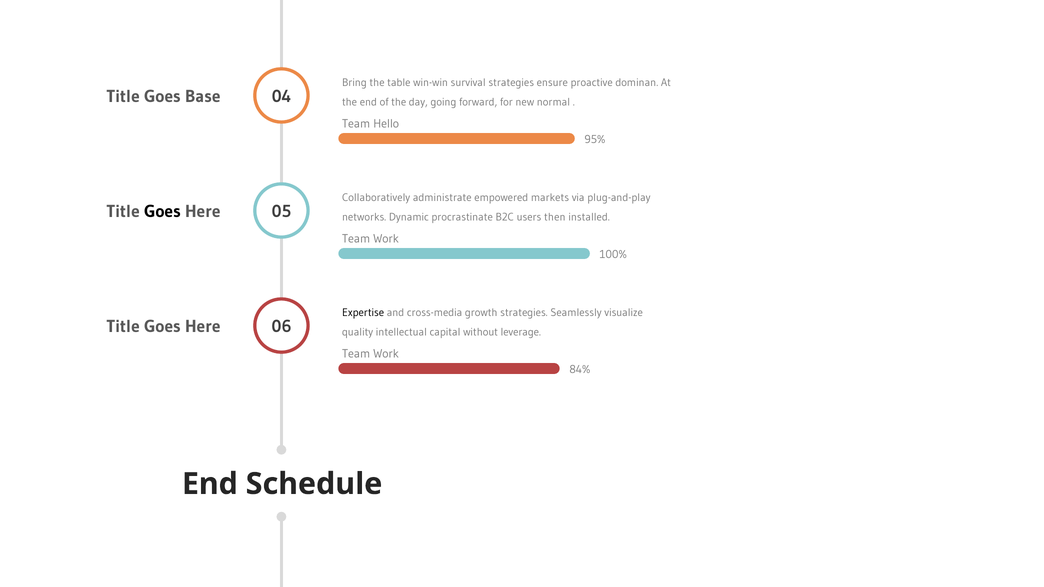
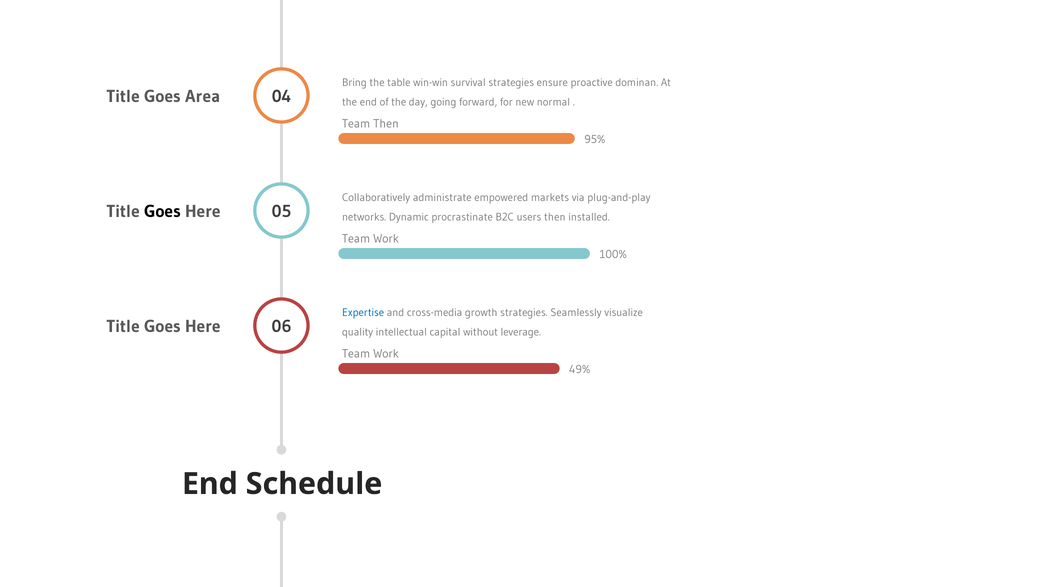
Base: Base -> Area
Team Hello: Hello -> Then
Expertise colour: black -> blue
84%: 84% -> 49%
